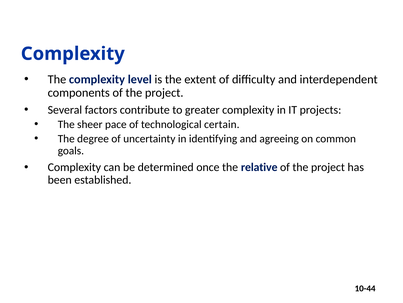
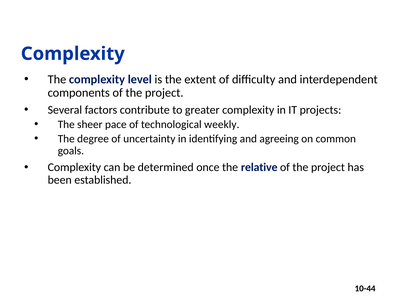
certain: certain -> weekly
